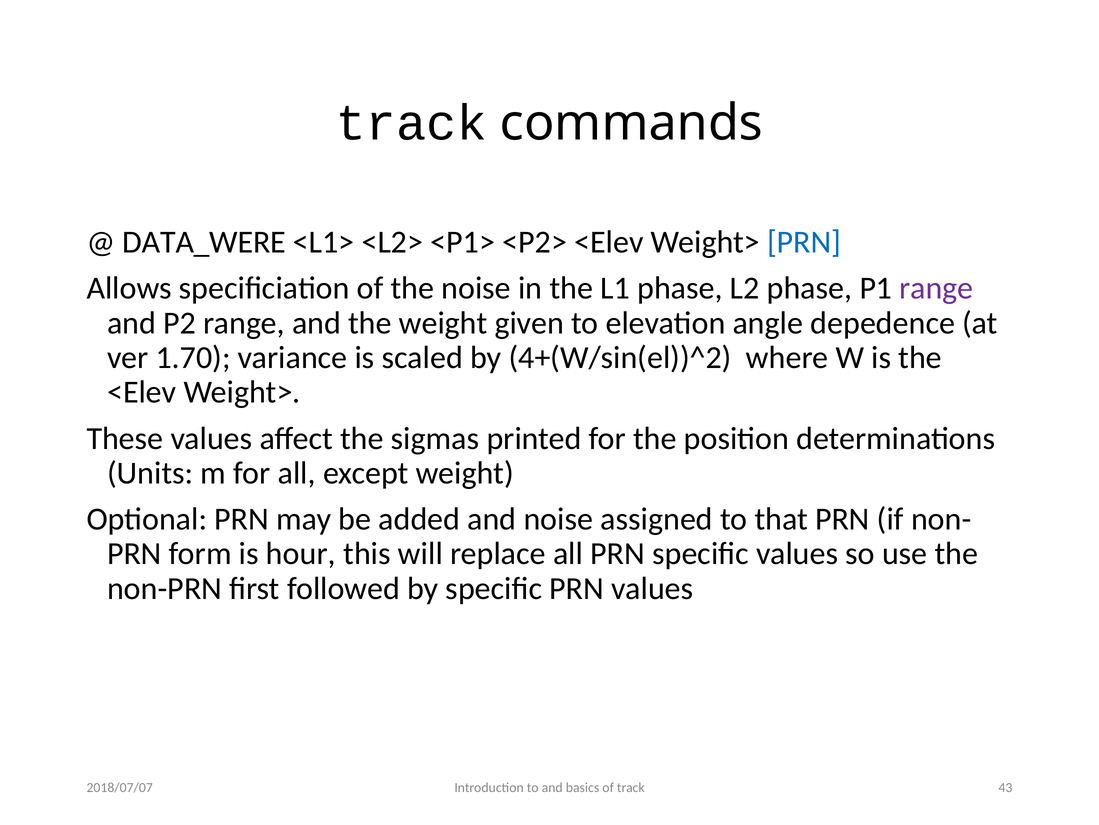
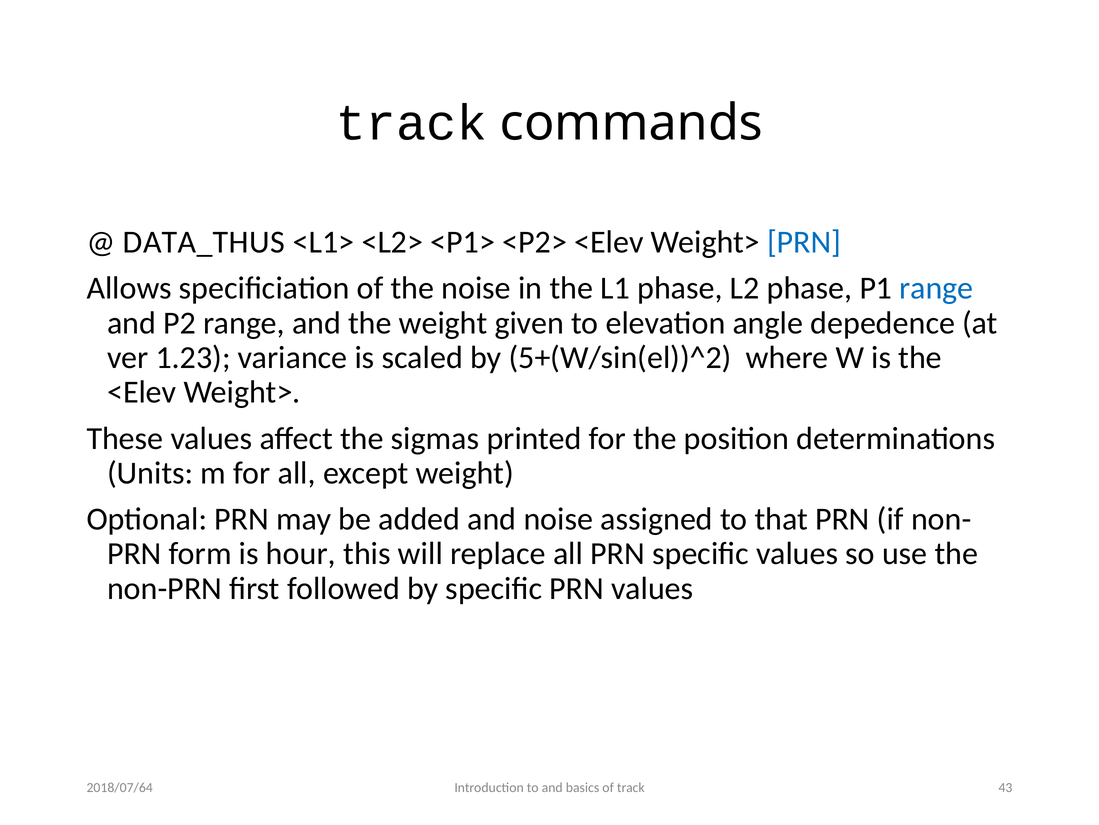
DATA_WERE: DATA_WERE -> DATA_THUS
range at (936, 288) colour: purple -> blue
1.70: 1.70 -> 1.23
4+(W/sin(el))^2: 4+(W/sin(el))^2 -> 5+(W/sin(el))^2
2018/07/07: 2018/07/07 -> 2018/07/64
